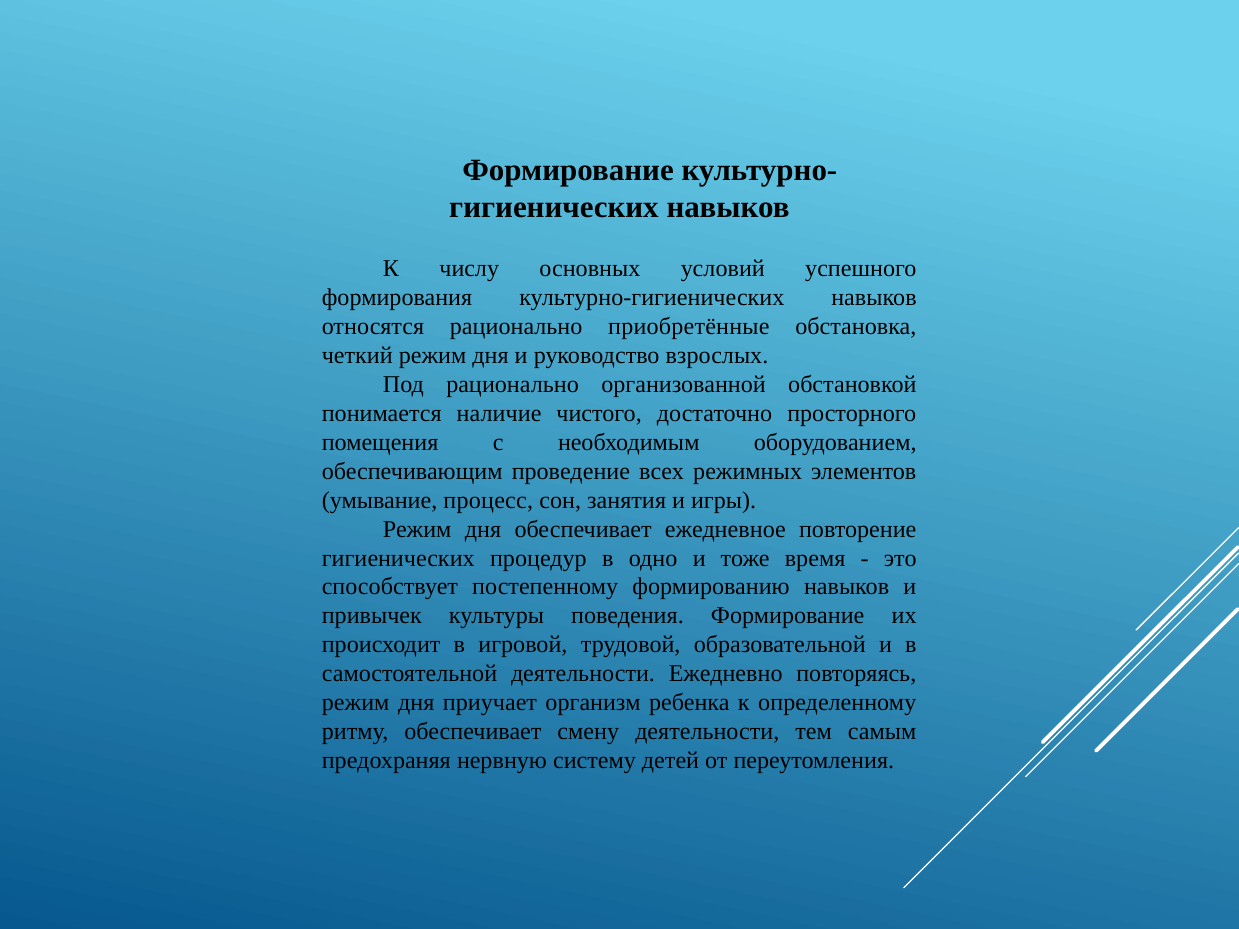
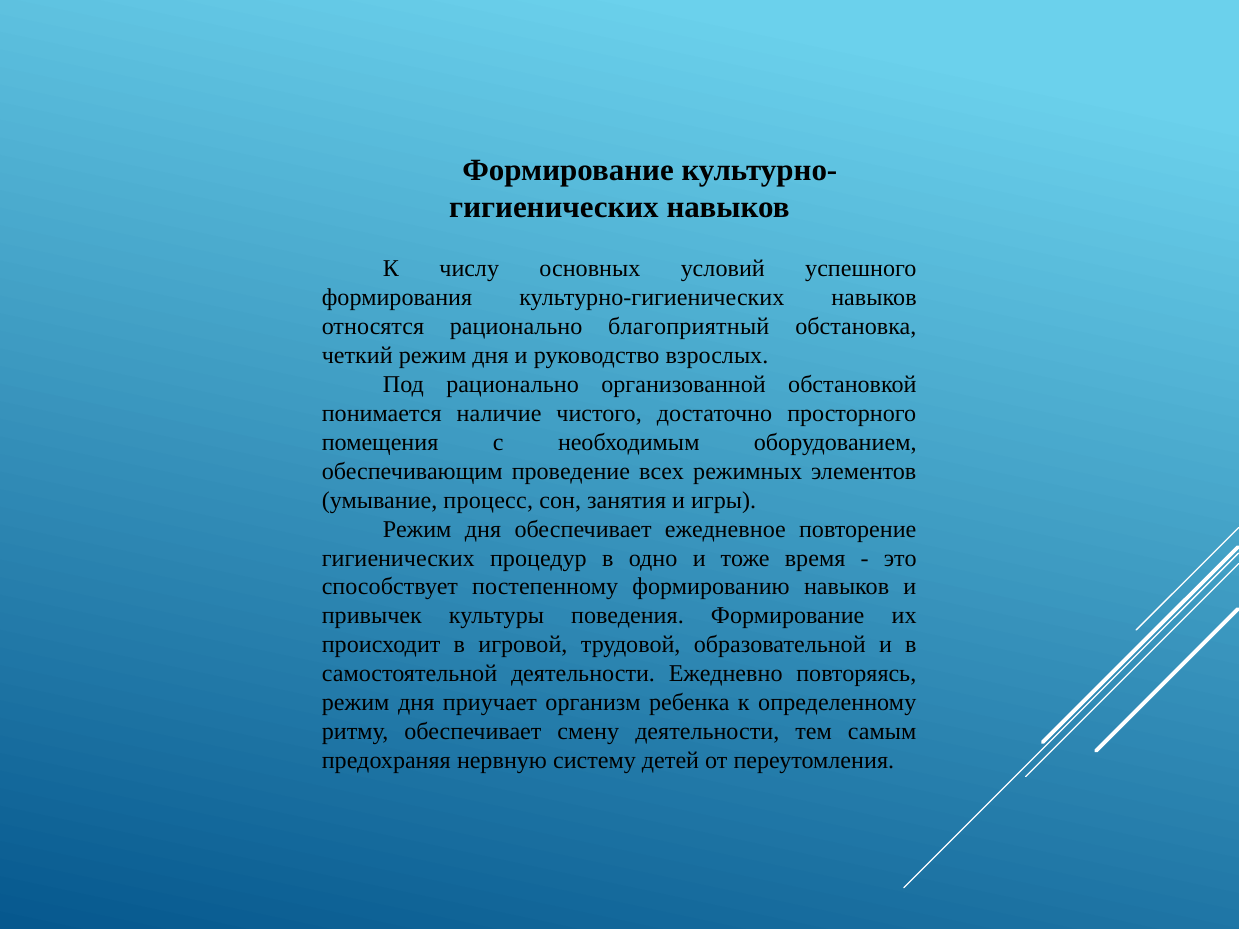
приобретённые: приобретённые -> благоприятный
